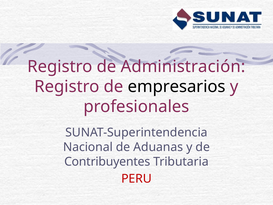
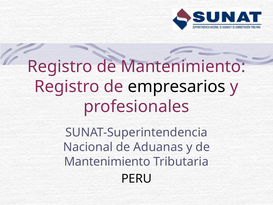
Registro de Administración: Administración -> Mantenimiento
Contribuyentes at (107, 161): Contribuyentes -> Mantenimiento
PERU colour: red -> black
